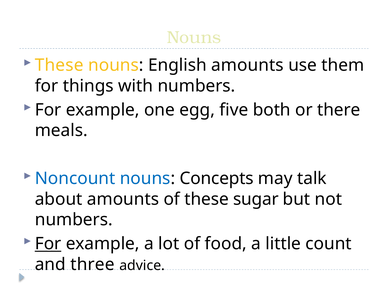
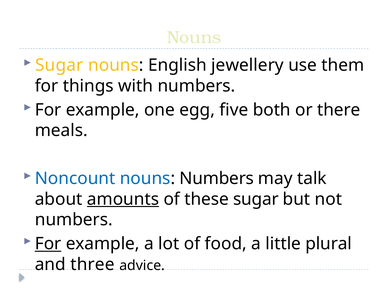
These at (59, 65): These -> Sugar
English amounts: amounts -> jewellery
nouns Concepts: Concepts -> Numbers
amounts at (123, 199) underline: none -> present
count: count -> plural
